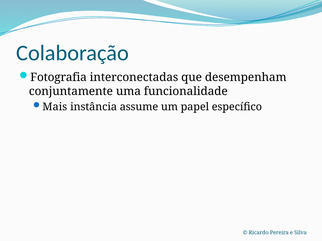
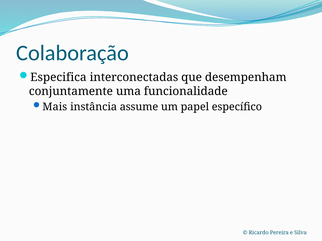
Fotografia: Fotografia -> Especifica
